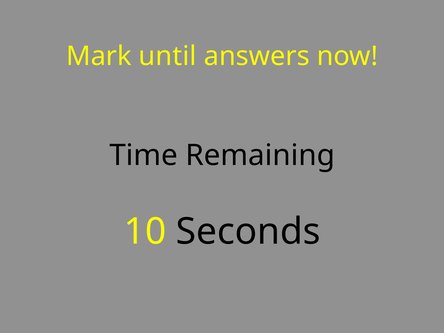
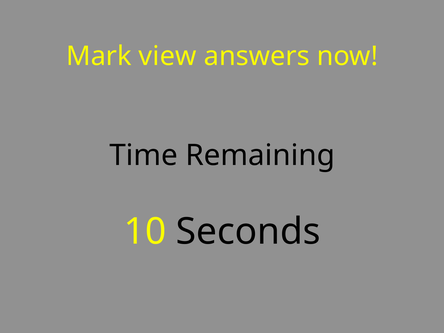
until: until -> view
